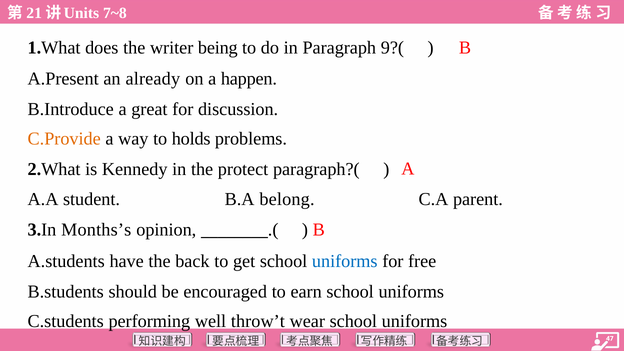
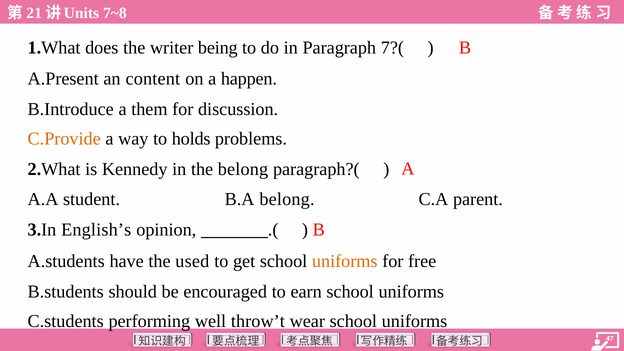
9?(: 9?( -> 7?(
already: already -> content
great: great -> them
the protect: protect -> belong
Months’s: Months’s -> English’s
back: back -> used
uniforms at (345, 261) colour: blue -> orange
